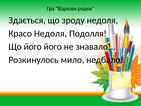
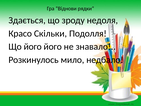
Красо Недоля: Недоля -> Скільки
